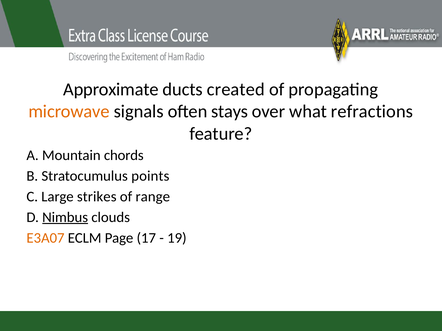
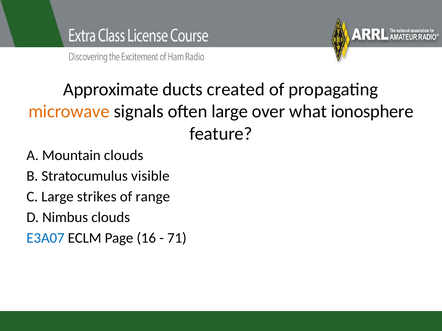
often stays: stays -> large
refractions: refractions -> ionosphere
Mountain chords: chords -> clouds
points: points -> visible
Nimbus underline: present -> none
E3A07 colour: orange -> blue
17: 17 -> 16
19: 19 -> 71
